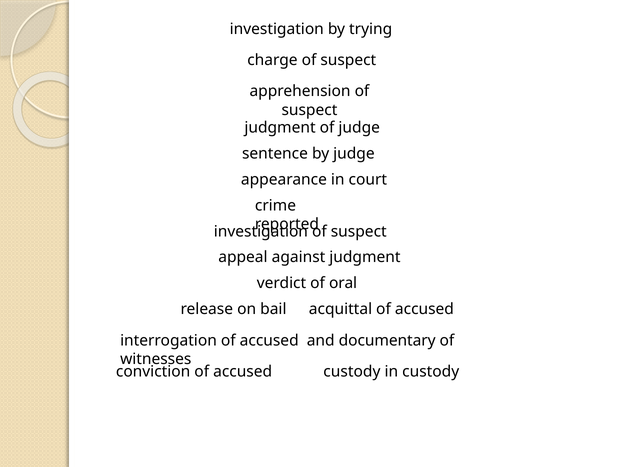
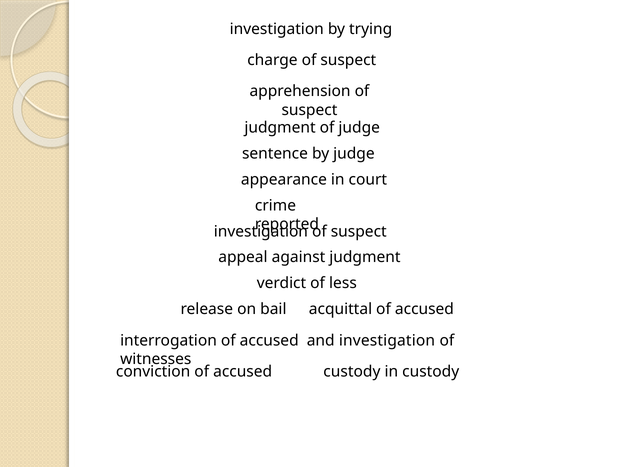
oral: oral -> less
and documentary: documentary -> investigation
